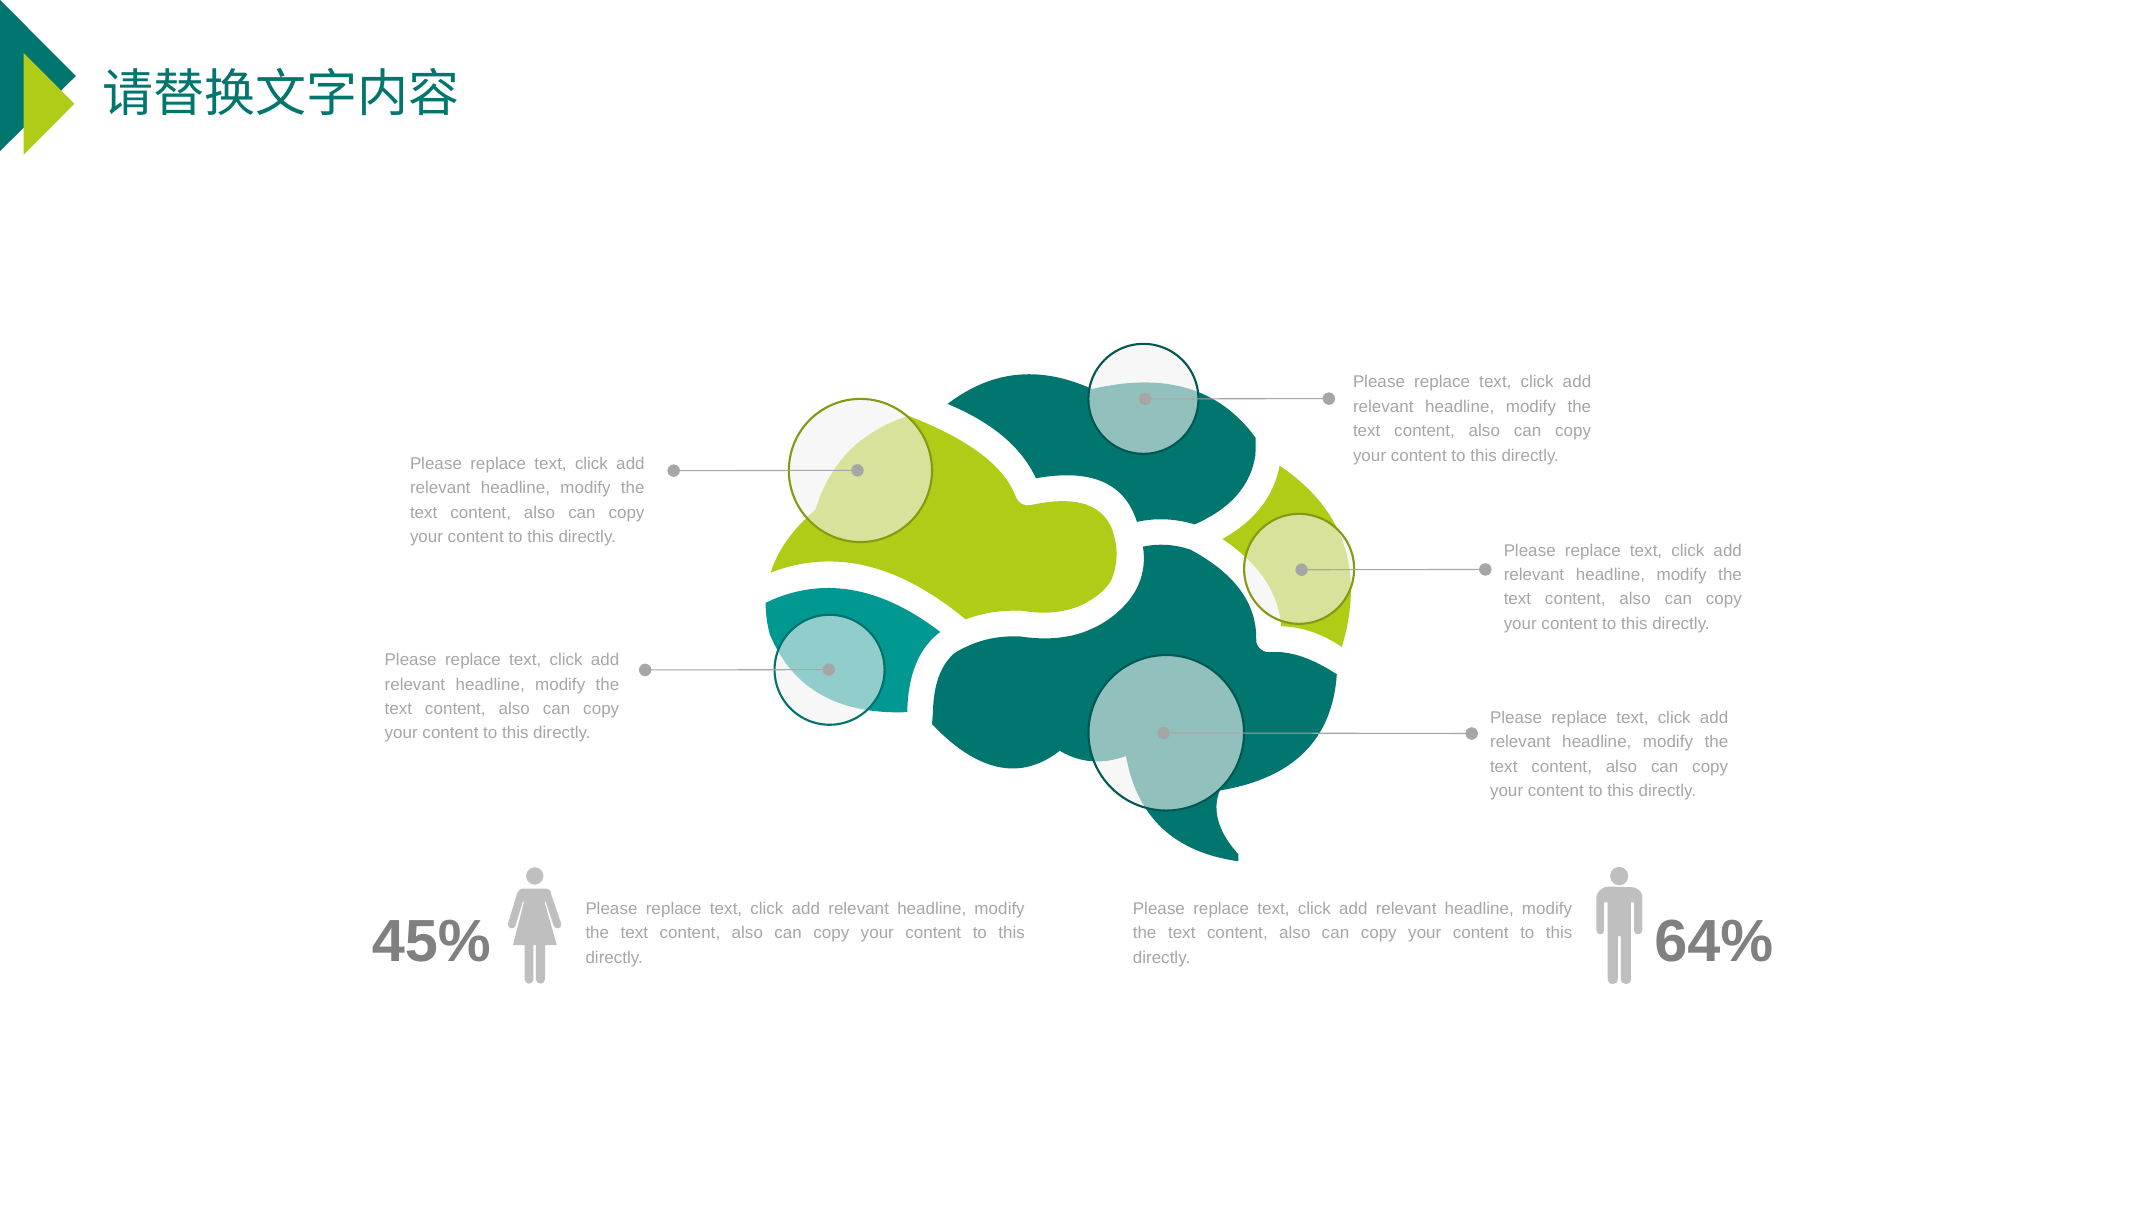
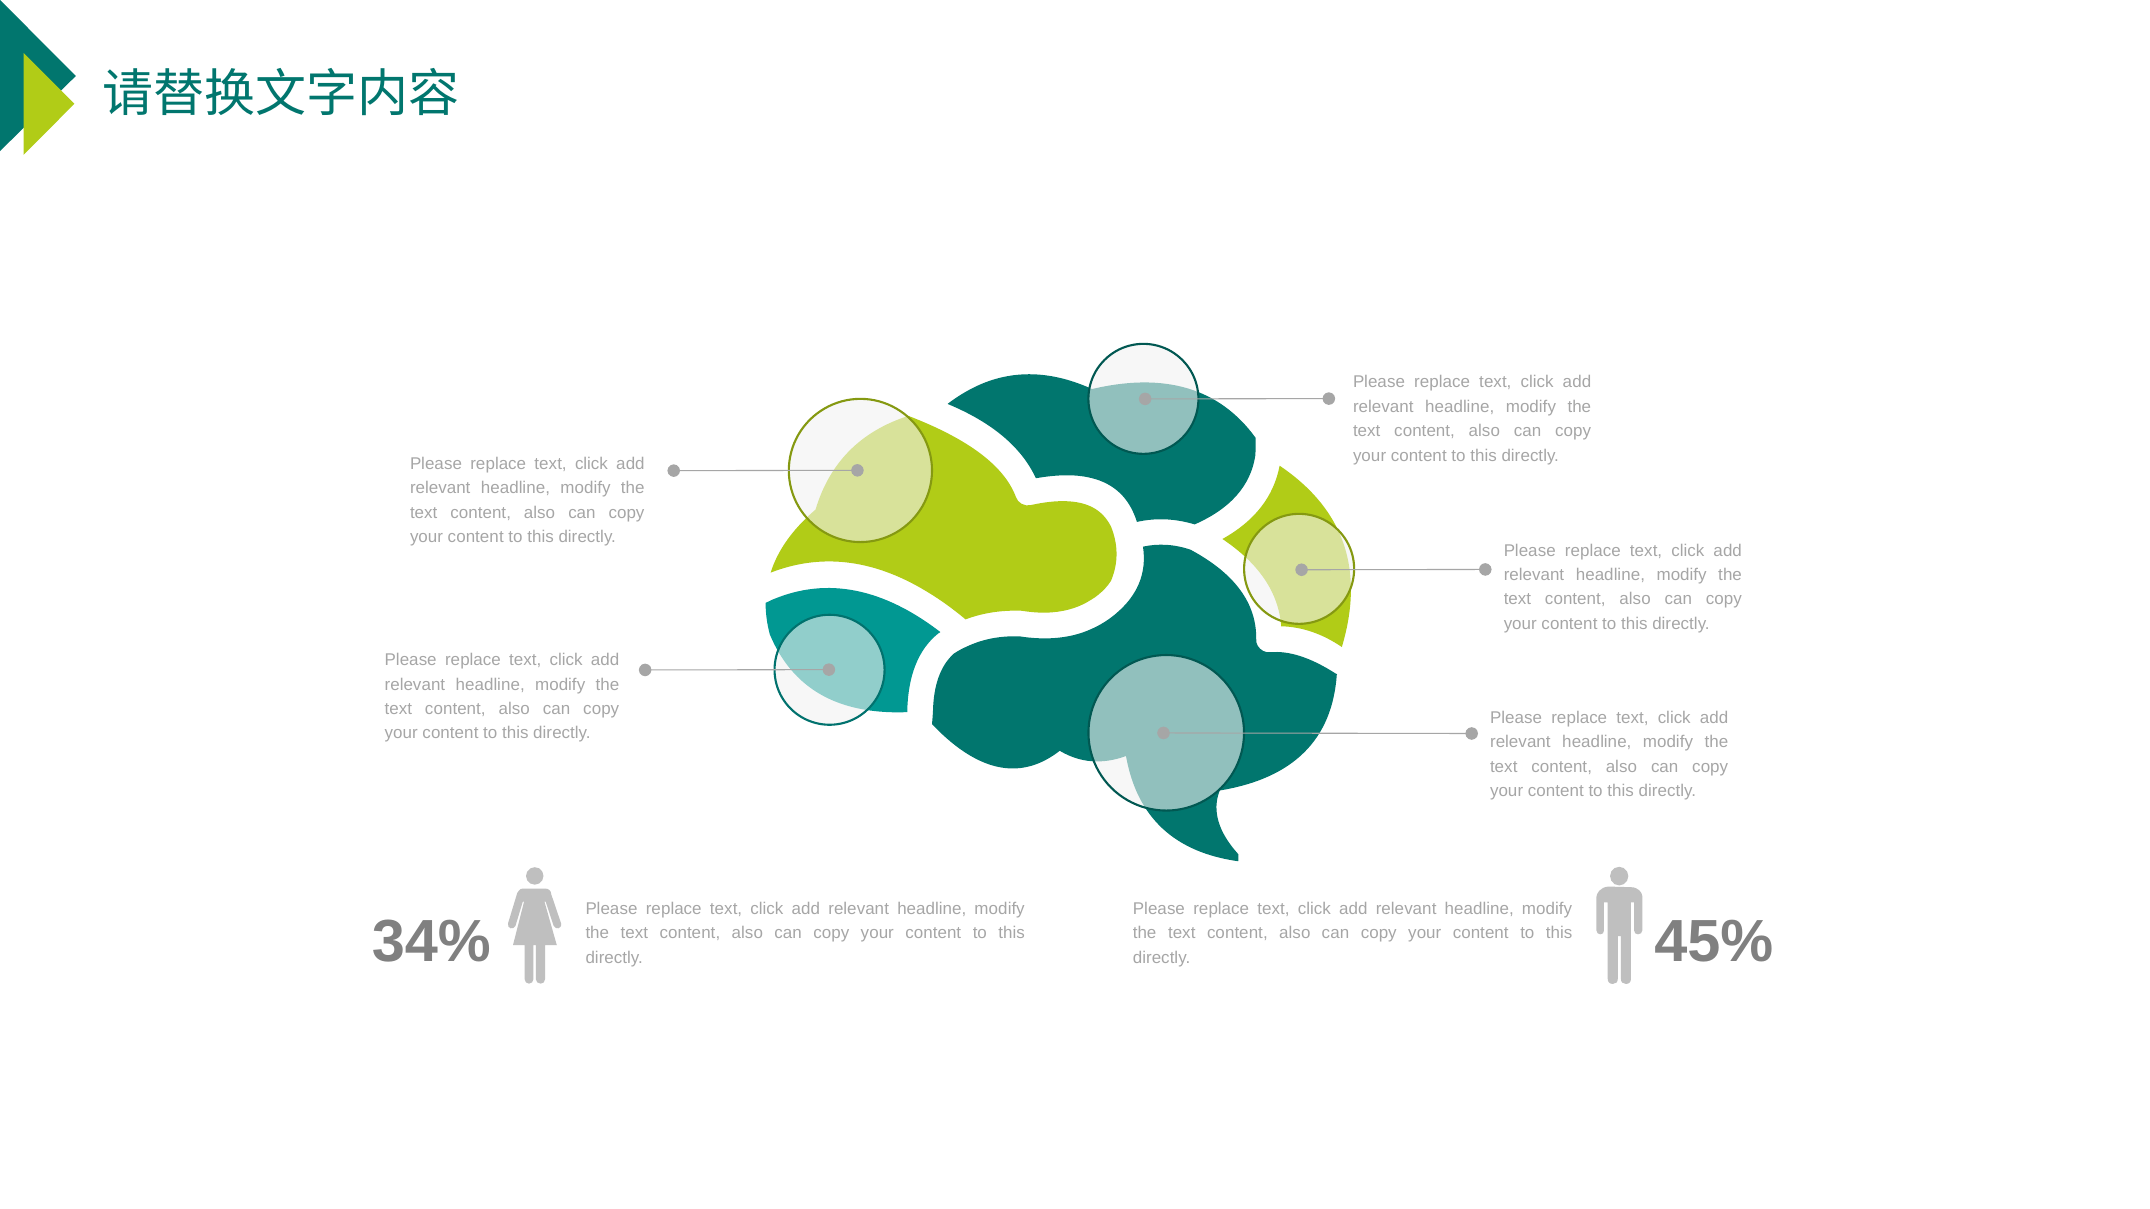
45%: 45% -> 34%
64%: 64% -> 45%
